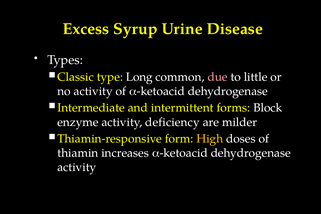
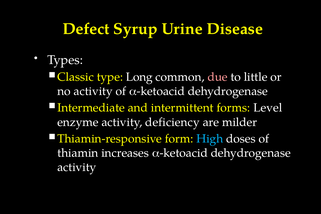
Excess: Excess -> Defect
Block: Block -> Level
High colour: yellow -> light blue
